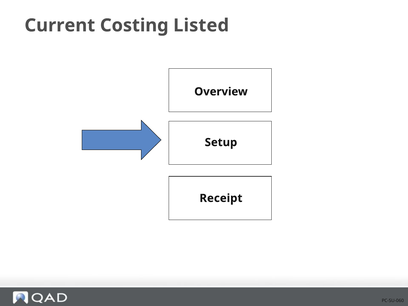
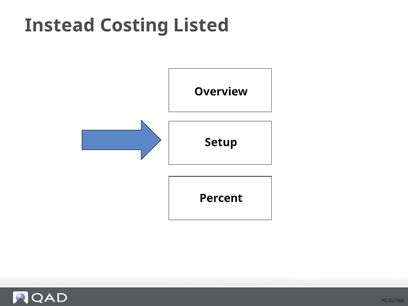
Current: Current -> Instead
Receipt: Receipt -> Percent
